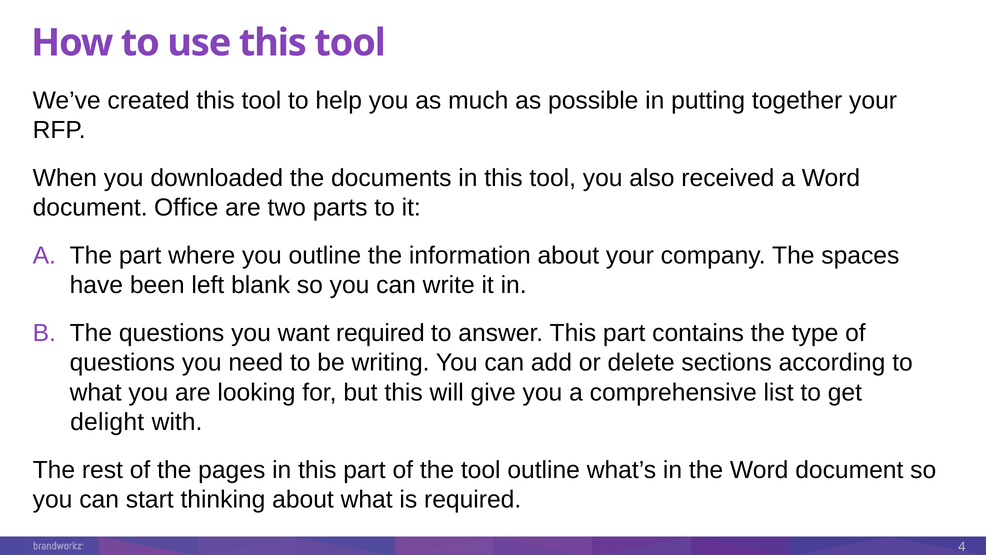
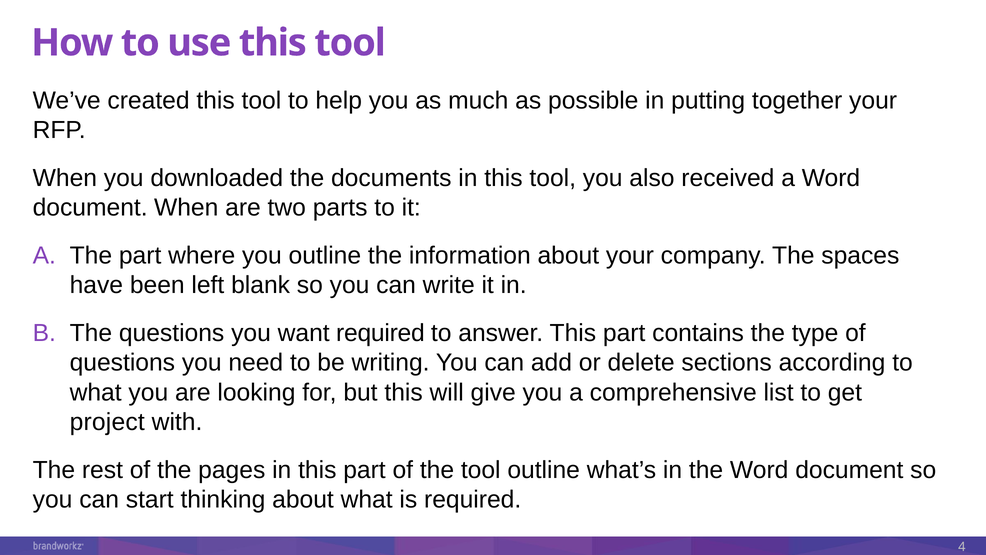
document Office: Office -> When
delight: delight -> project
